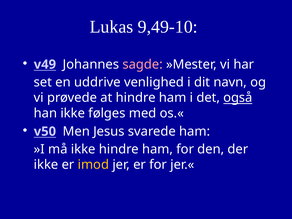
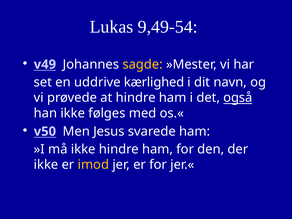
9,49-10: 9,49-10 -> 9,49-54
sagde colour: pink -> yellow
venlighed: venlighed -> kærlighed
